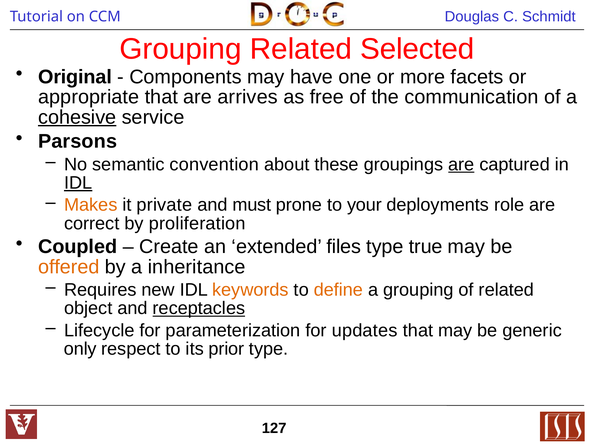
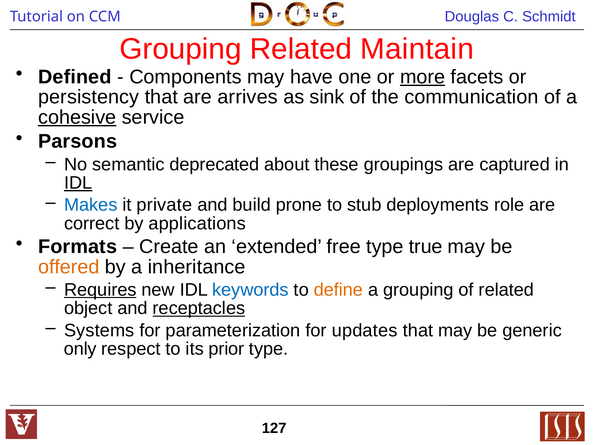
Selected: Selected -> Maintain
Original: Original -> Defined
more underline: none -> present
appropriate: appropriate -> persistency
free: free -> sink
convention: convention -> deprecated
are at (461, 165) underline: present -> none
Makes colour: orange -> blue
must: must -> build
your: your -> stub
proliferation: proliferation -> applications
Coupled: Coupled -> Formats
files: files -> free
Requires underline: none -> present
keywords colour: orange -> blue
Lifecycle: Lifecycle -> Systems
